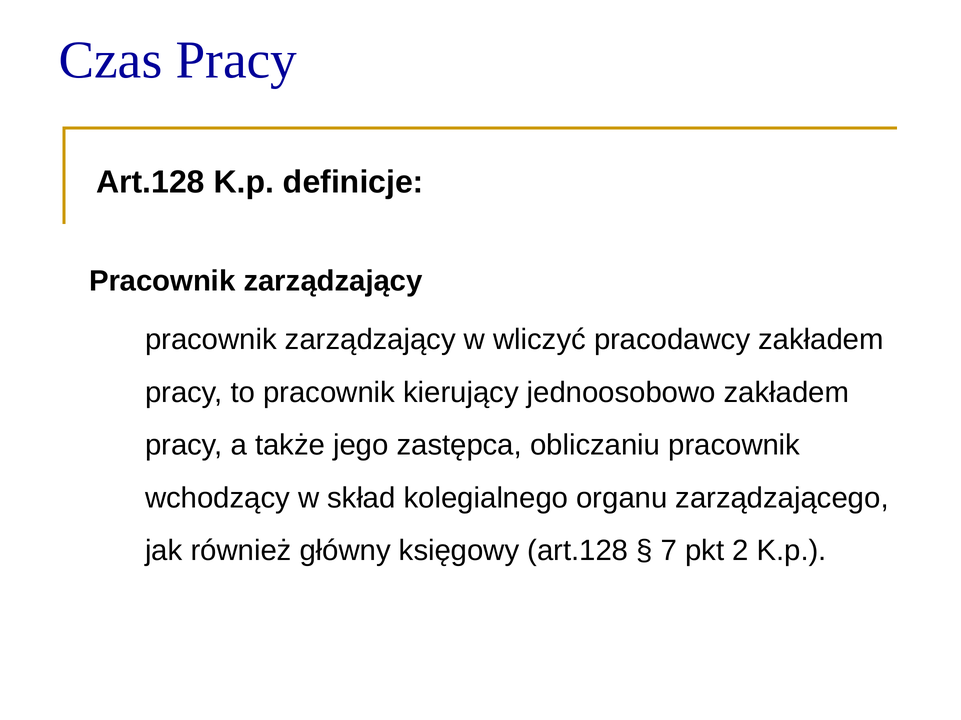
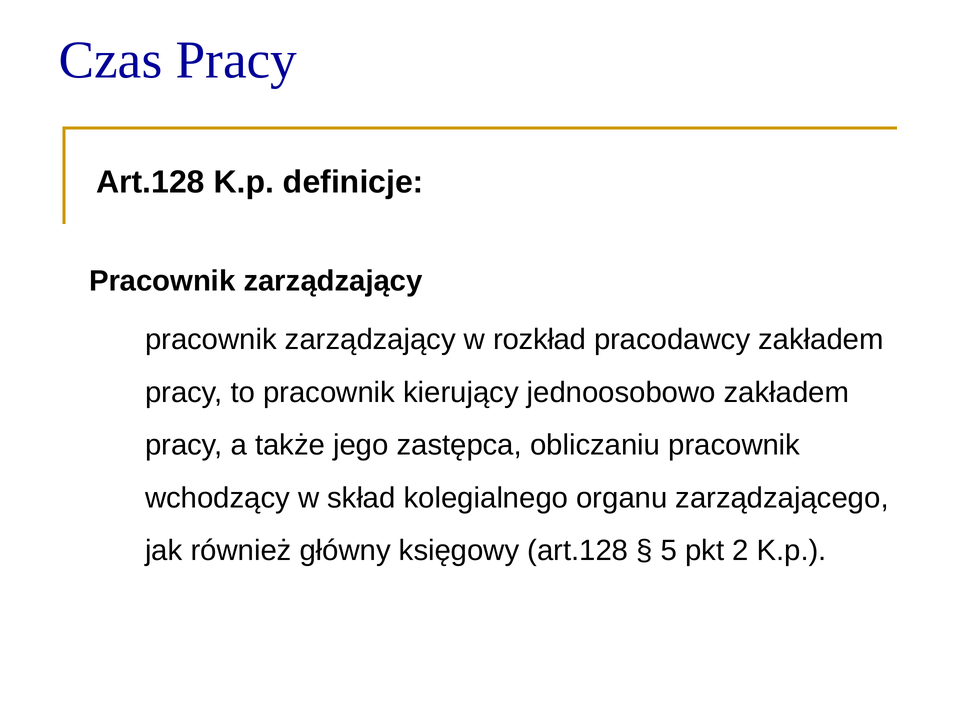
wliczyć: wliczyć -> rozkład
7: 7 -> 5
